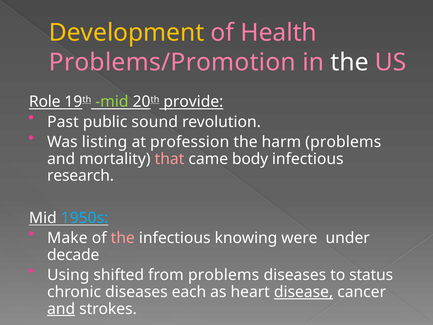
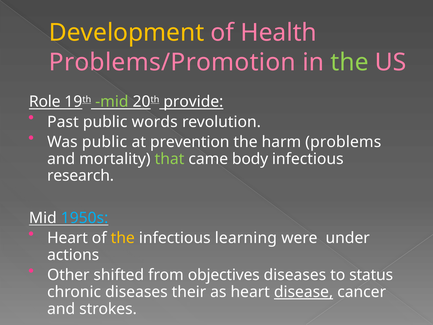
the at (350, 62) colour: white -> light green
sound: sound -> words
Was listing: listing -> public
profession: profession -> prevention
that colour: pink -> light green
Make at (67, 238): Make -> Heart
the at (123, 238) colour: pink -> yellow
knowing: knowing -> learning
decade: decade -> actions
Using: Using -> Other
from problems: problems -> objectives
each: each -> their
and at (61, 309) underline: present -> none
